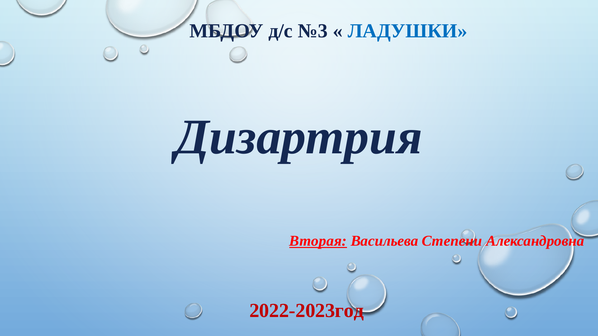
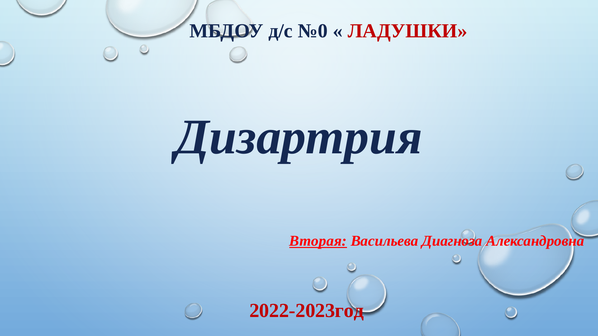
№3: №3 -> №0
ЛАДУШКИ colour: blue -> red
Степени: Степени -> Диагноза
